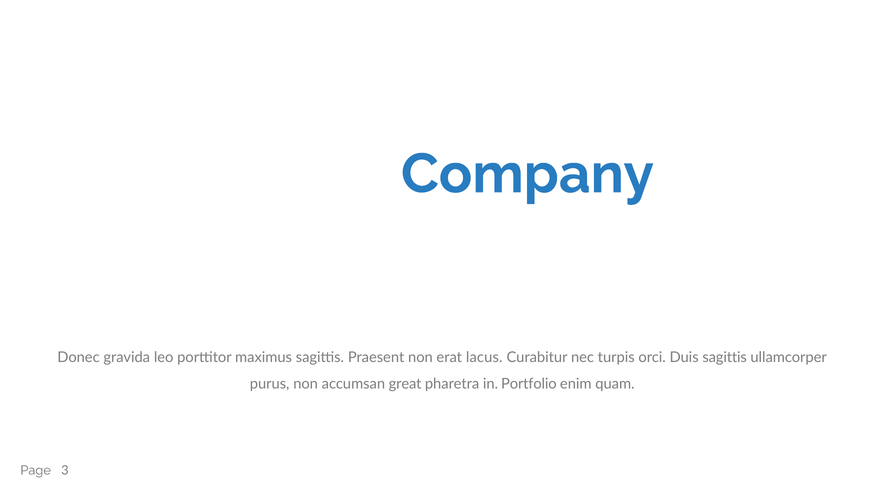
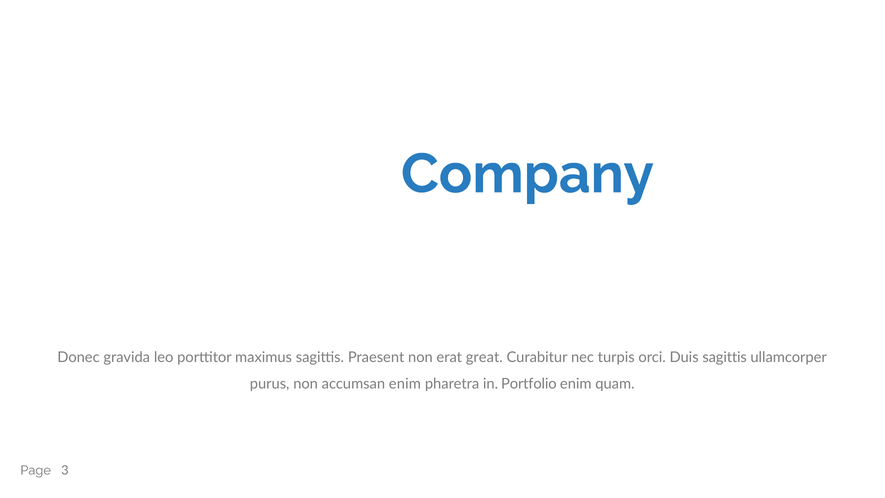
lacus: lacus -> great
accumsan great: great -> enim
